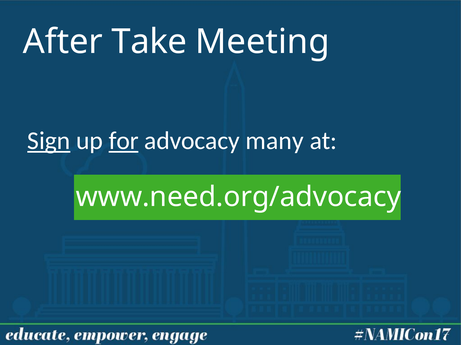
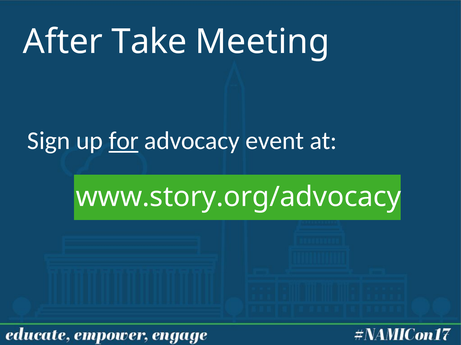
Sign underline: present -> none
many: many -> event
www.need.org/advocacy: www.need.org/advocacy -> www.story.org/advocacy
